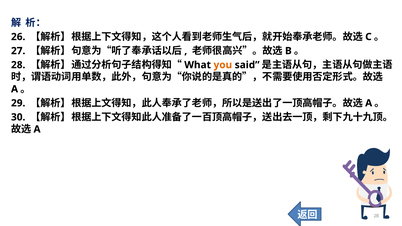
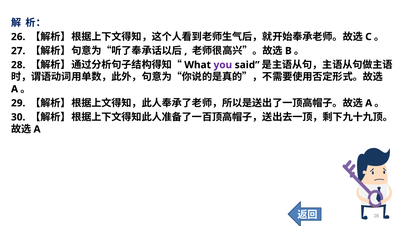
you colour: orange -> purple
